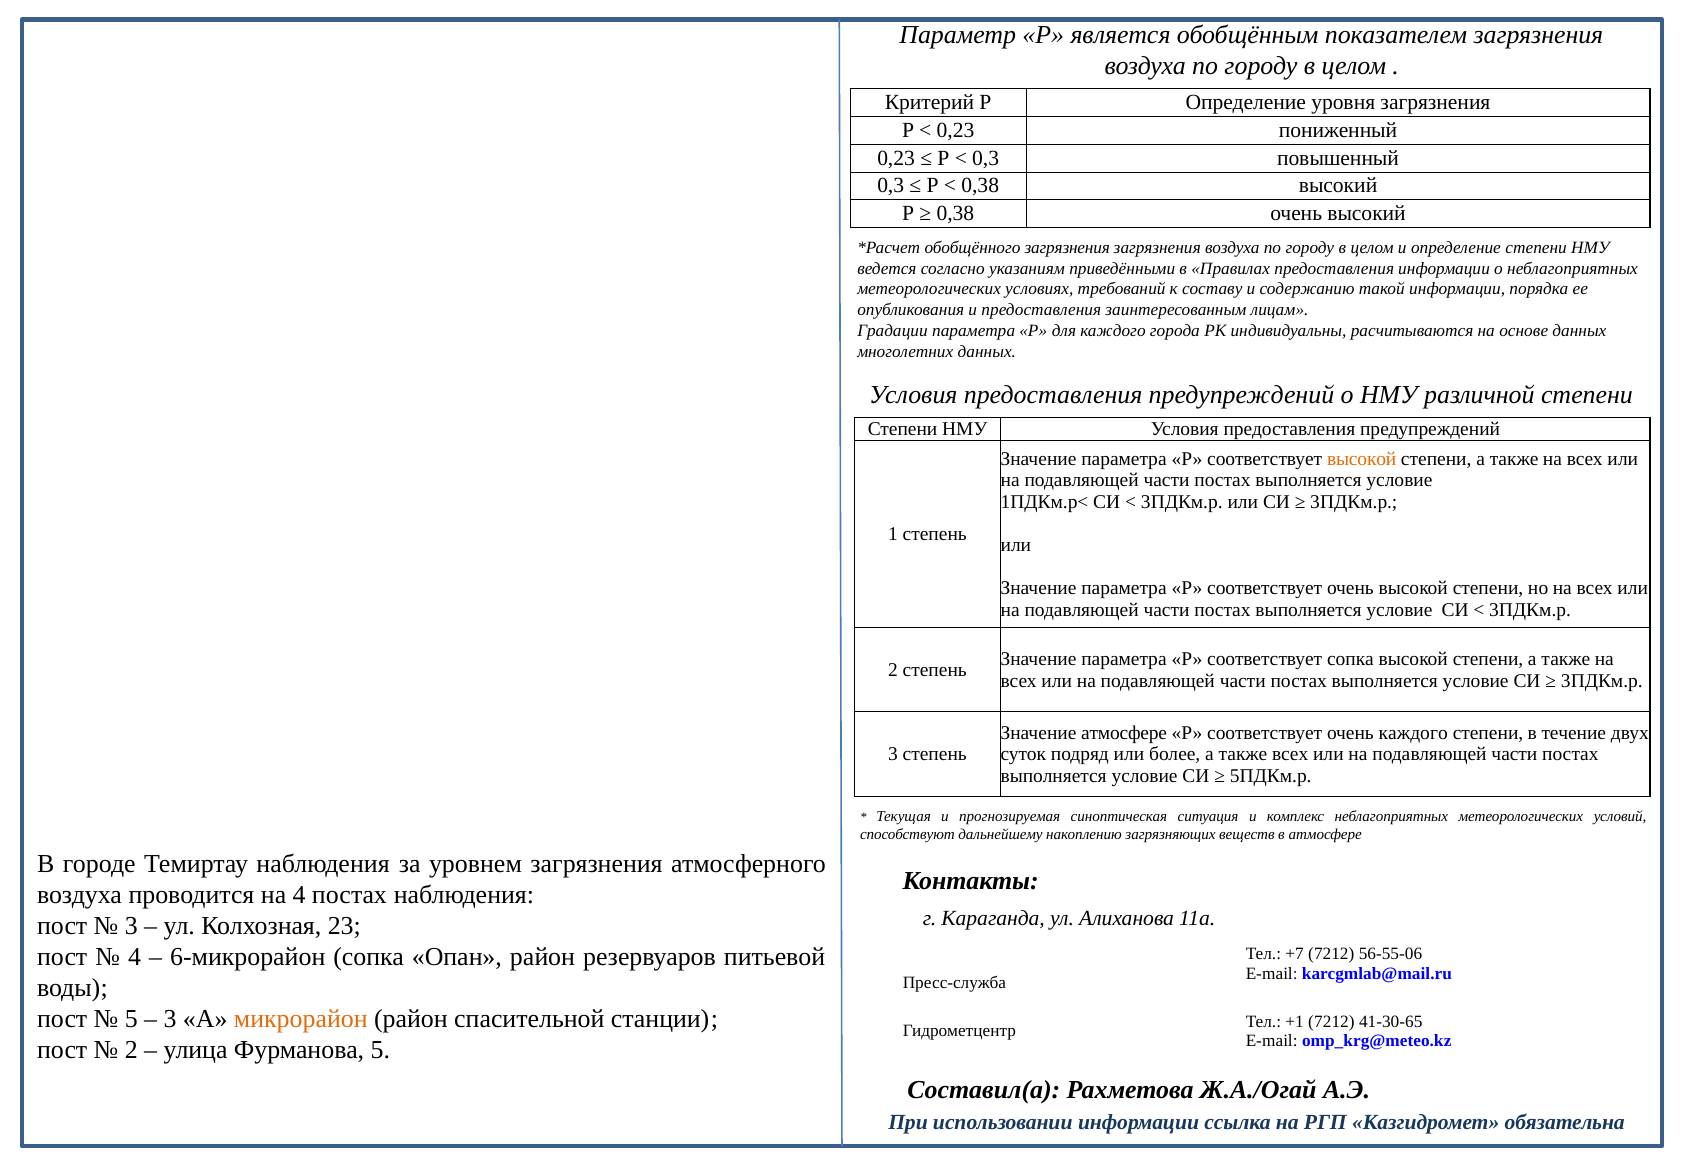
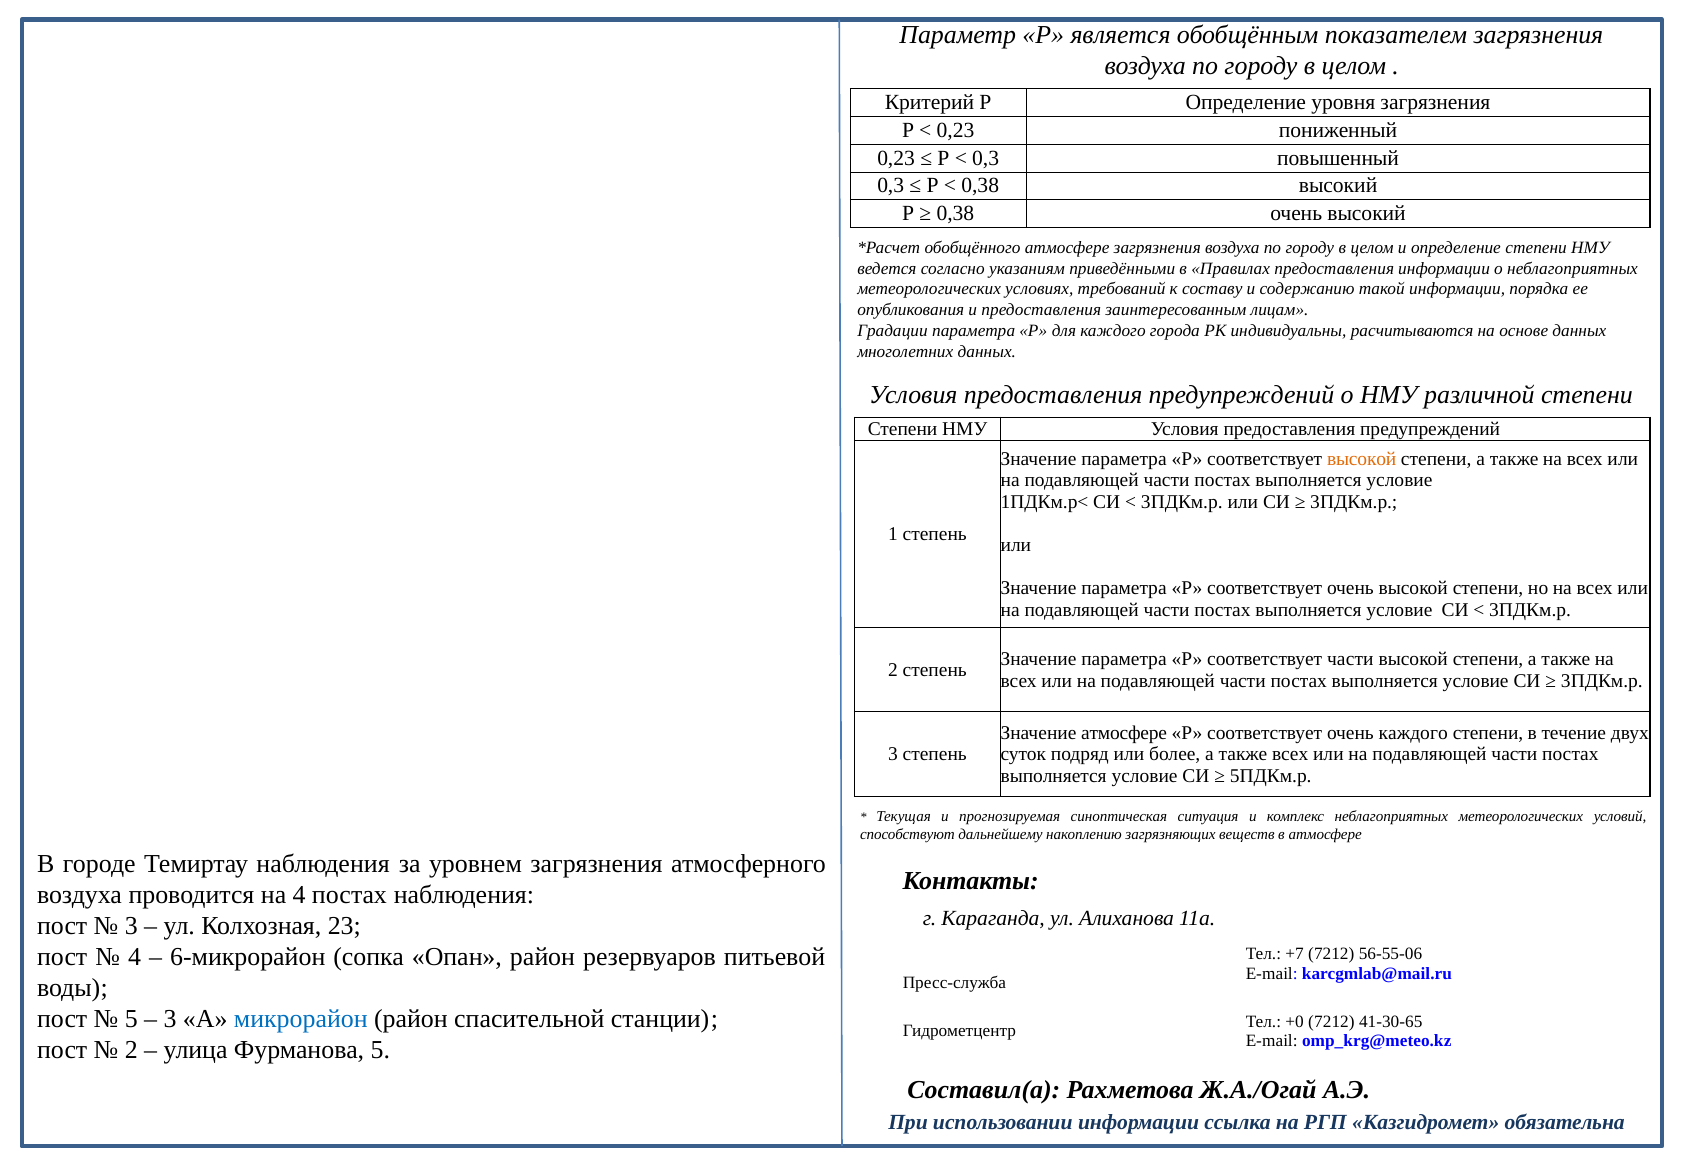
обобщённого загрязнения: загрязнения -> атмосфере
соответствует сопка: сопка -> части
микрорайон colour: orange -> blue
+1: +1 -> +0
